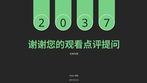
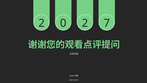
0 3: 3 -> 2
